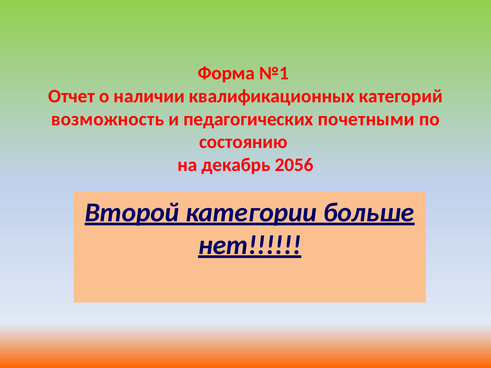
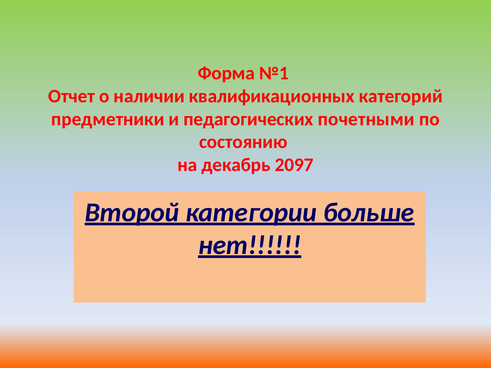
возможность: возможность -> предметники
2056: 2056 -> 2097
